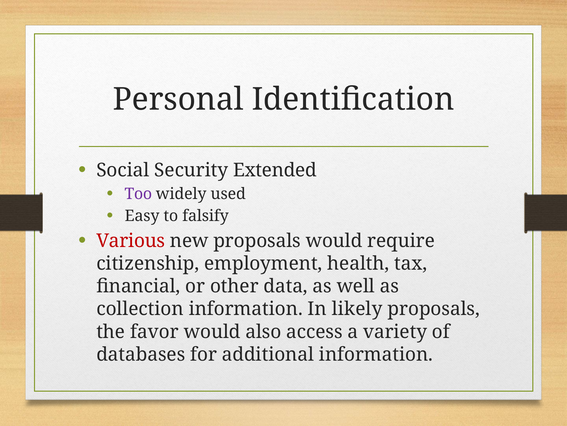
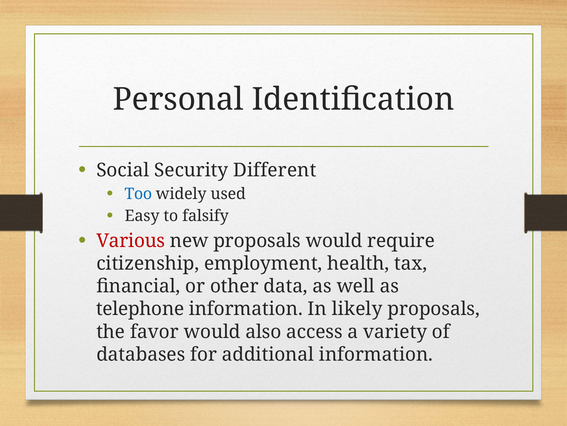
Extended: Extended -> Different
Too colour: purple -> blue
collection: collection -> telephone
